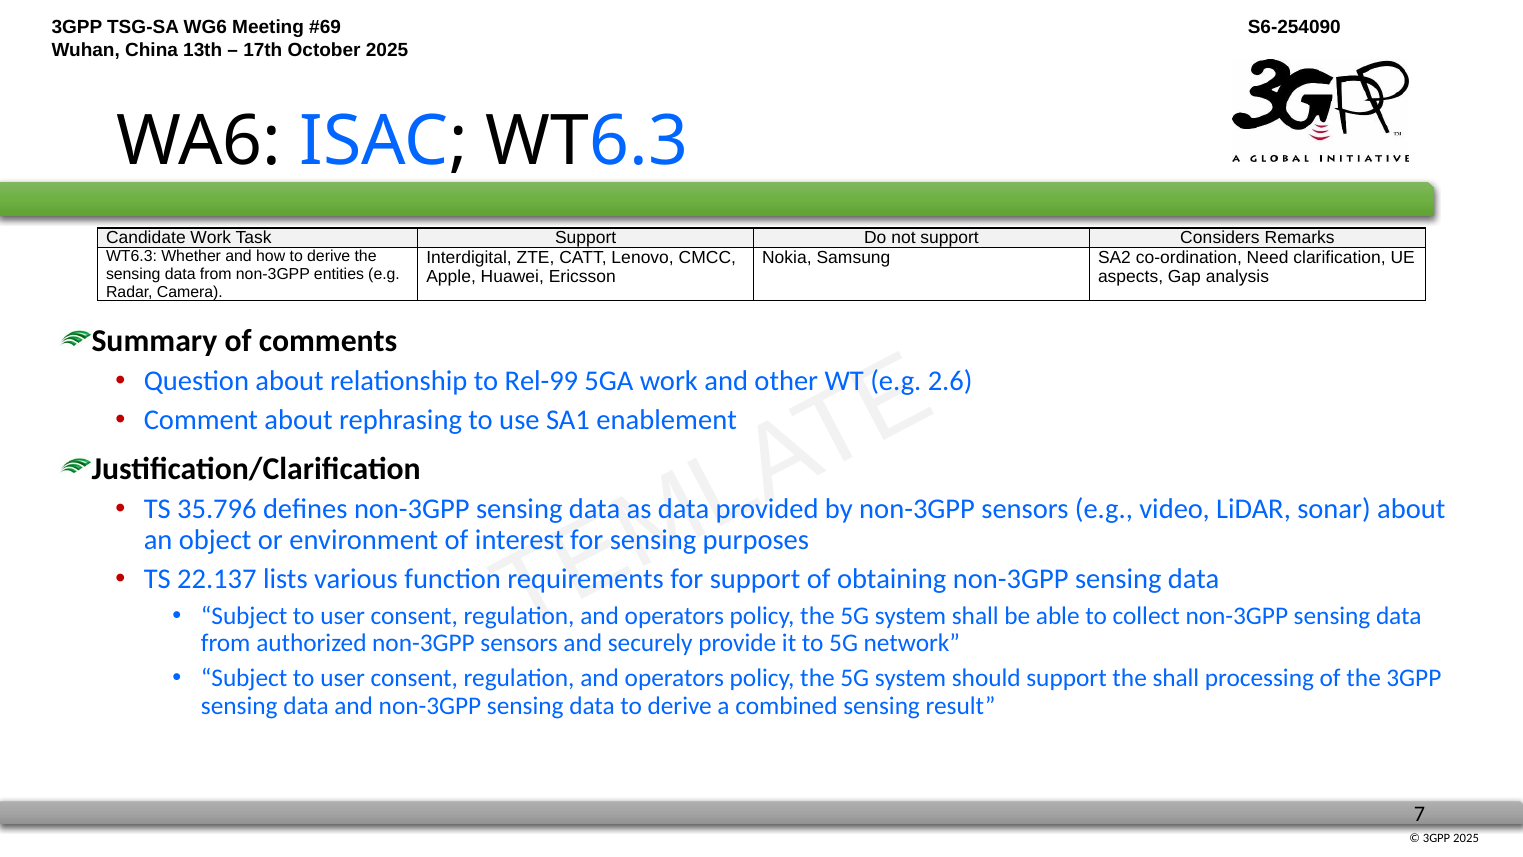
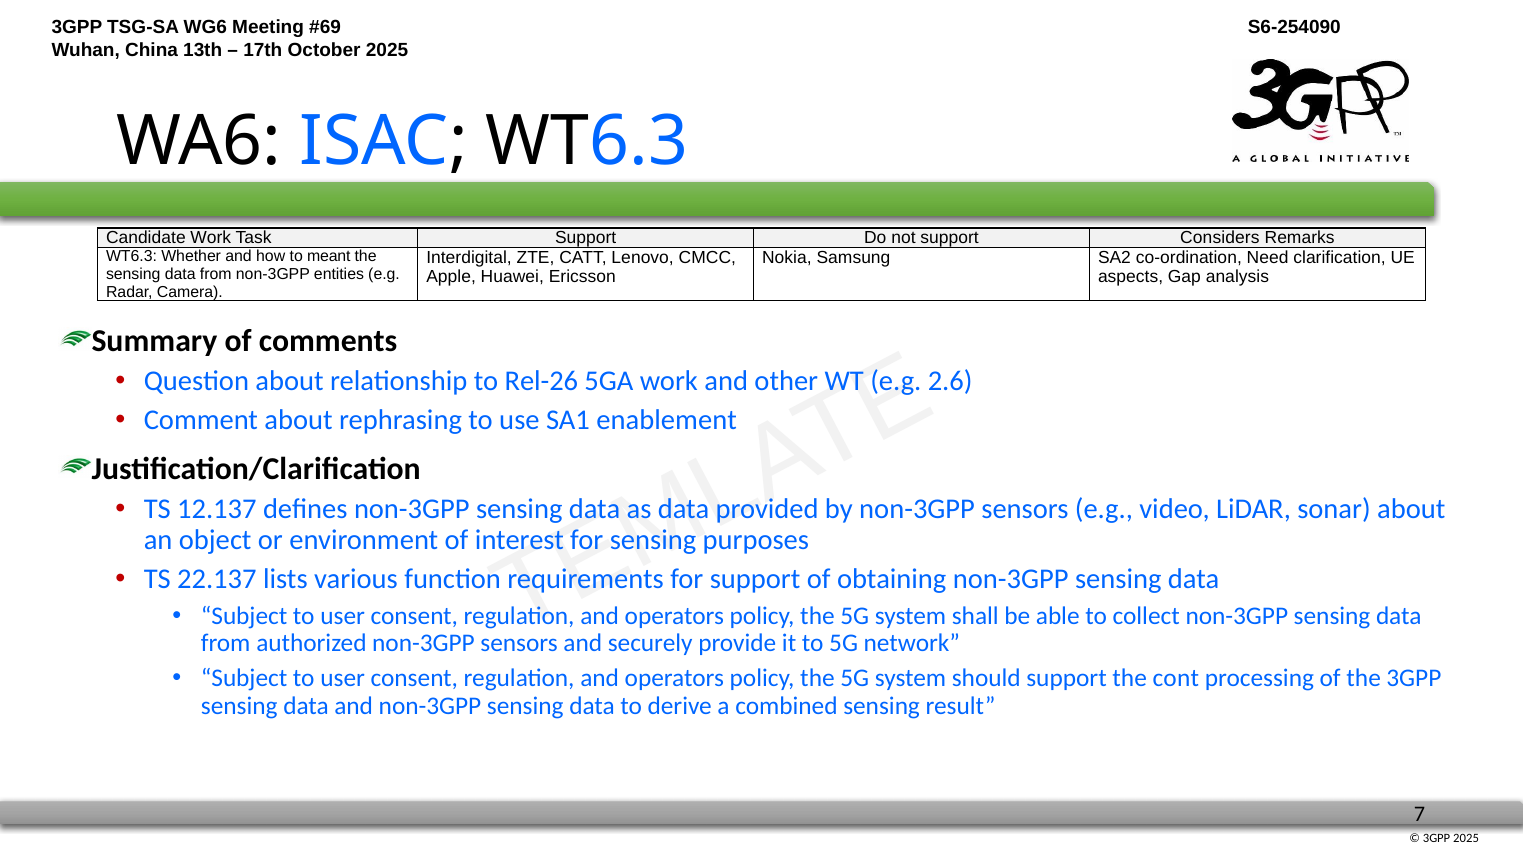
how to derive: derive -> meant
Rel-99: Rel-99 -> Rel-26
35.796: 35.796 -> 12.137
the shall: shall -> cont
